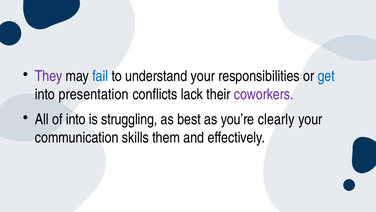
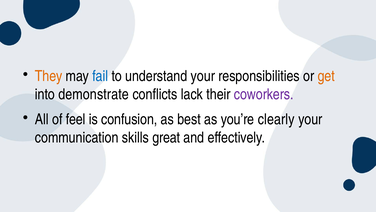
They colour: purple -> orange
get colour: blue -> orange
presentation: presentation -> demonstrate
of into: into -> feel
struggling: struggling -> confusion
them: them -> great
